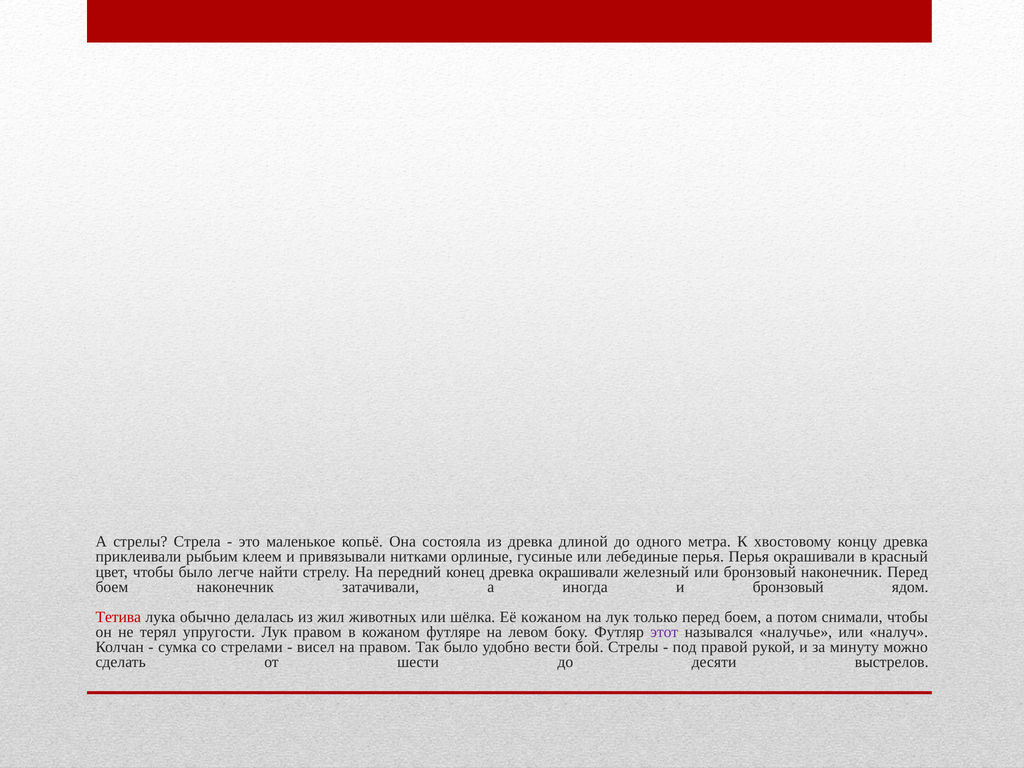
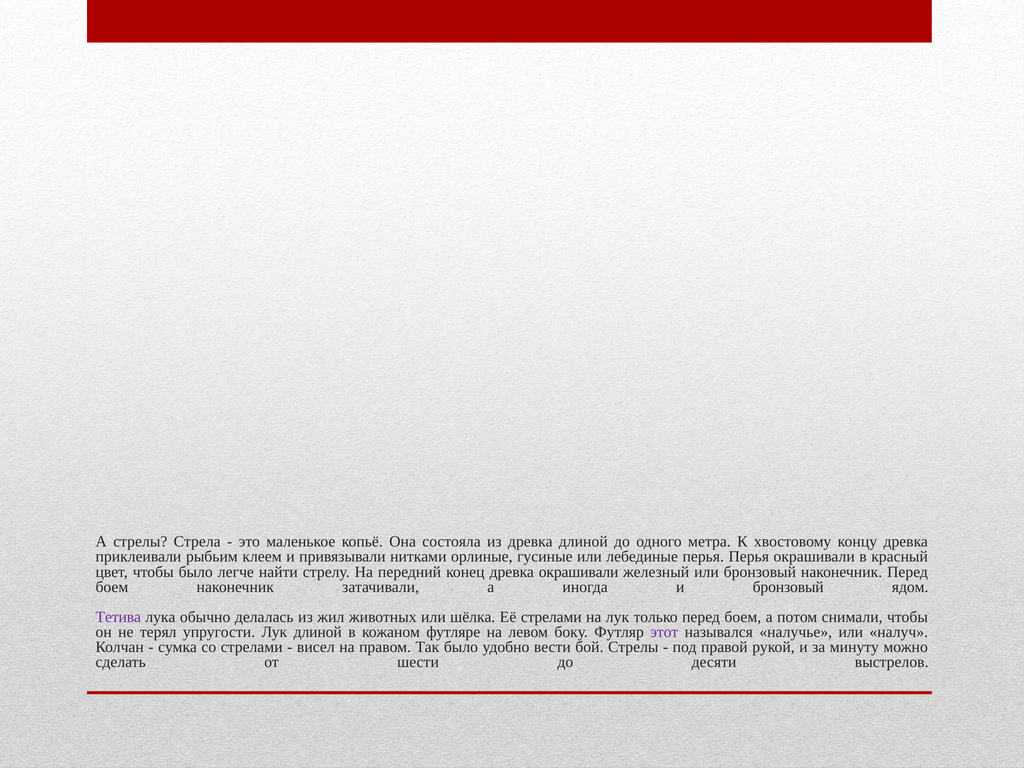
Тетива colour: red -> purple
Её кожаном: кожаном -> стрелами
Лук правом: правом -> длиной
